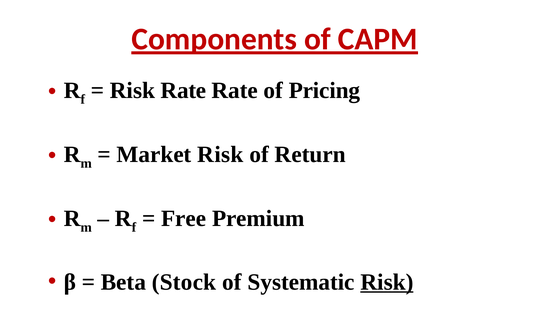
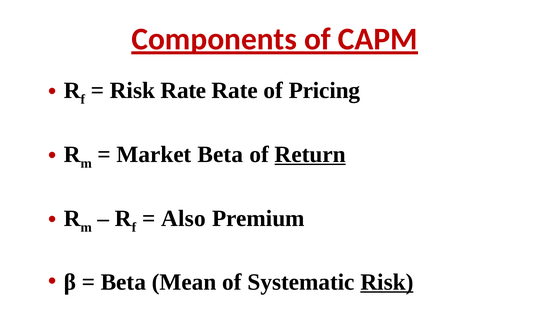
Market Risk: Risk -> Beta
Return underline: none -> present
Free: Free -> Also
Stock: Stock -> Mean
